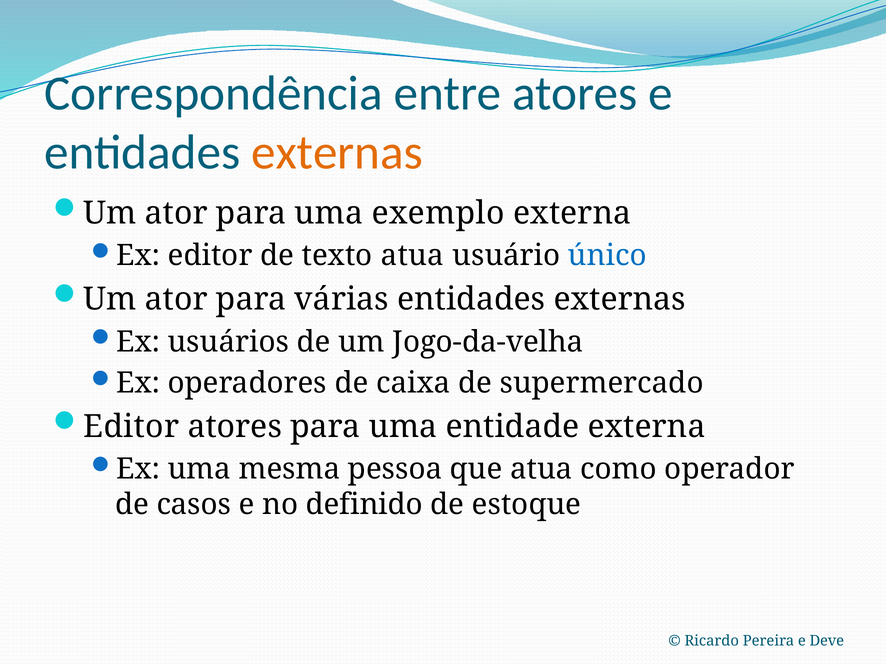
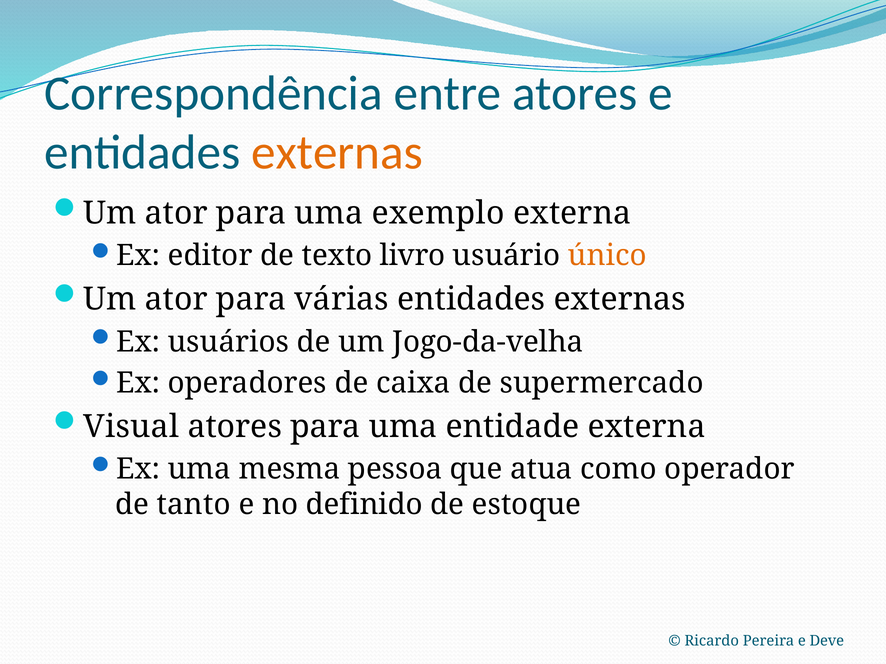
texto atua: atua -> livro
único colour: blue -> orange
Editor at (131, 427): Editor -> Visual
casos: casos -> tanto
